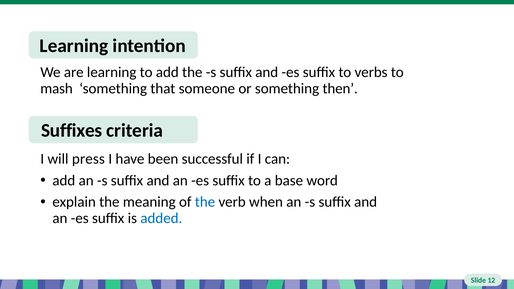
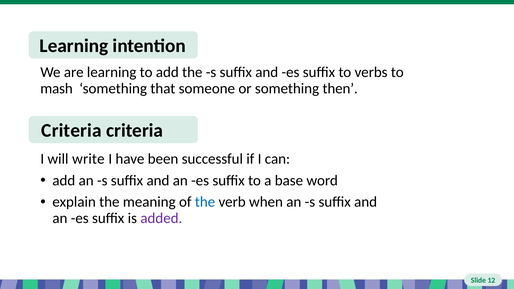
Suffixes at (72, 131): Suffixes -> Criteria
press: press -> write
added colour: blue -> purple
